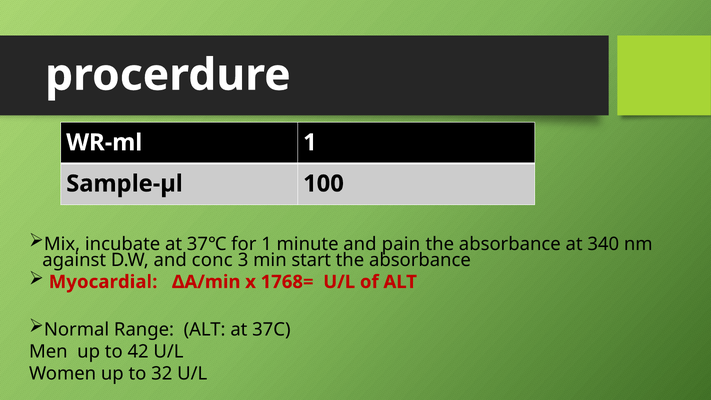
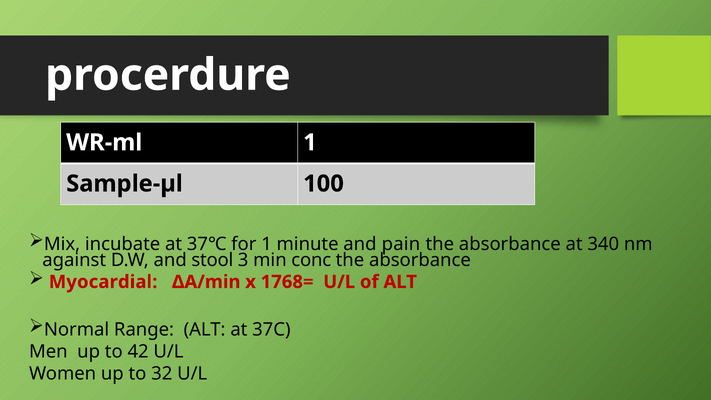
conc: conc -> stool
start: start -> conc
